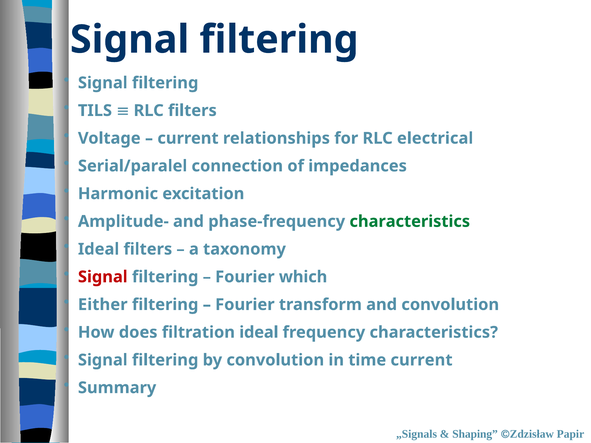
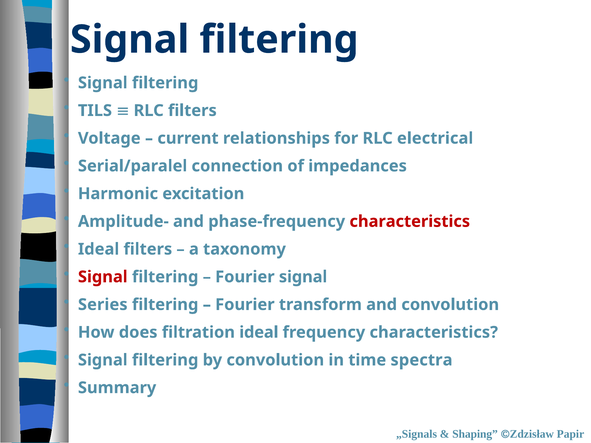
characteristics at (410, 222) colour: green -> red
Fourier which: which -> signal
Either: Either -> Series
time current: current -> spectra
